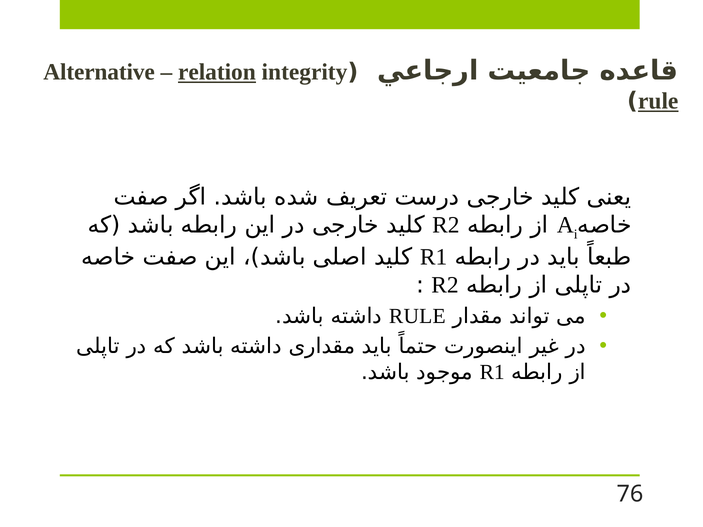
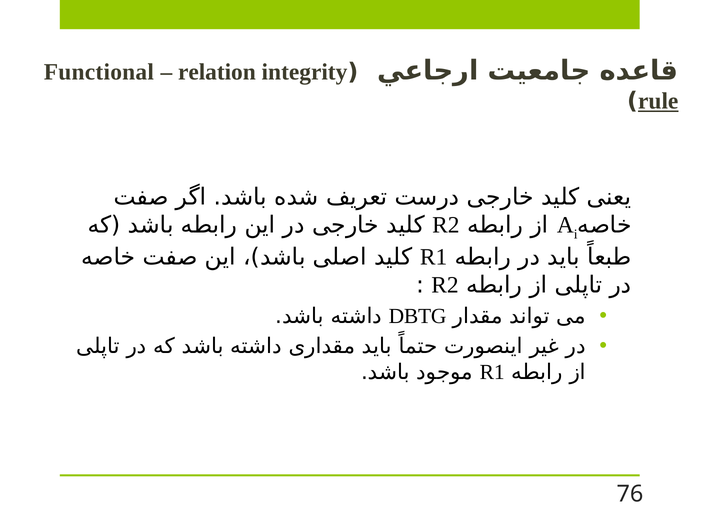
Alternative: Alternative -> Functional
relation underline: present -> none
RULE at (417, 316): RULE -> DBTG
